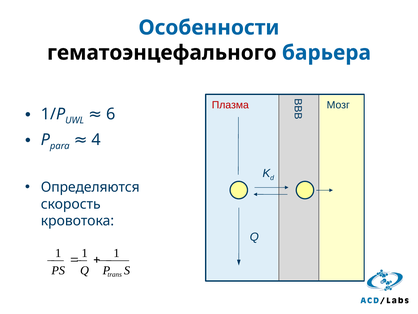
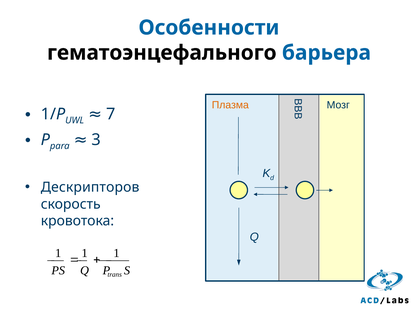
Плазма colour: red -> orange
6: 6 -> 7
4: 4 -> 3
Определяются: Определяются -> Дескрипторов
